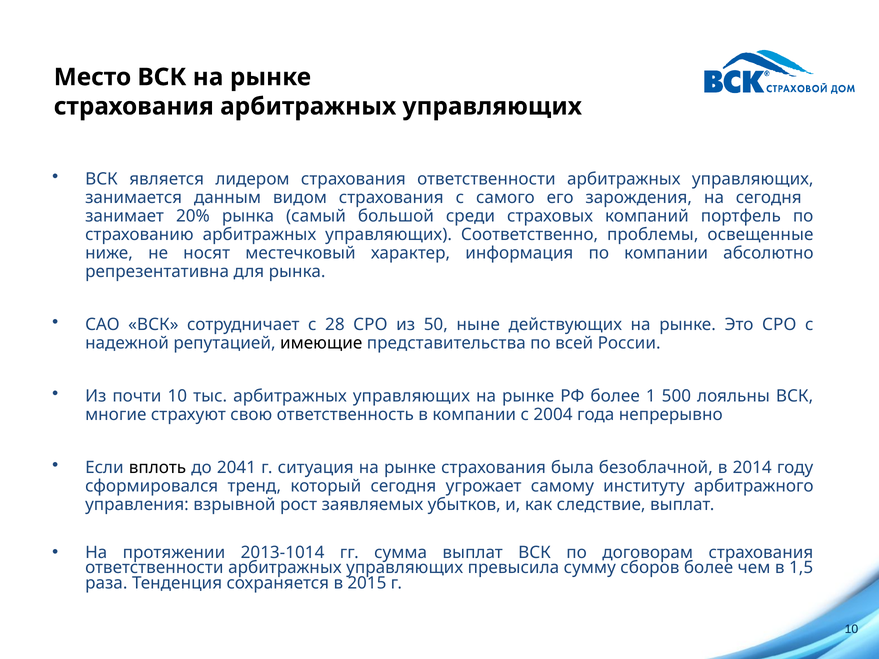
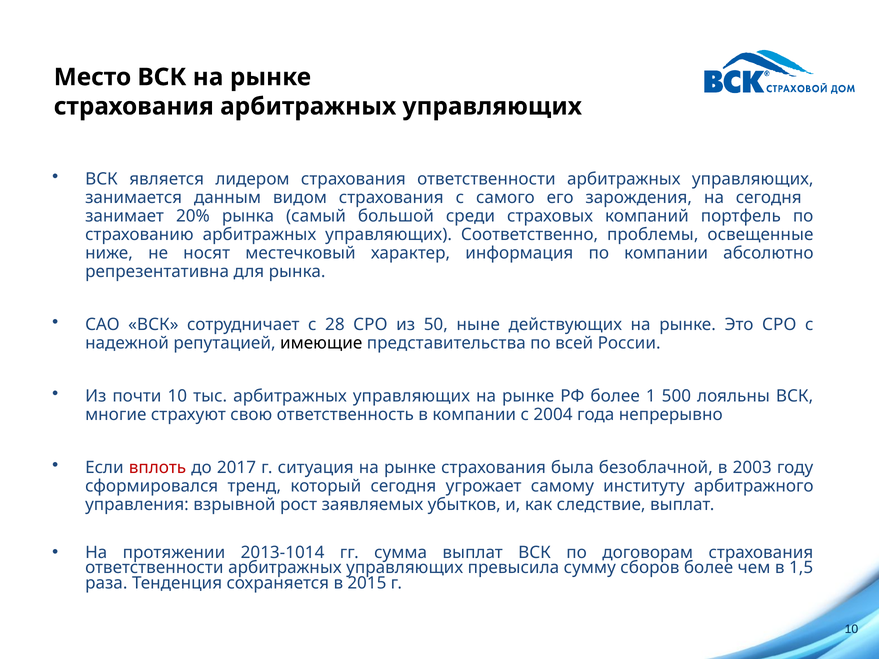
вплоть colour: black -> red
2041: 2041 -> 2017
2014: 2014 -> 2003
